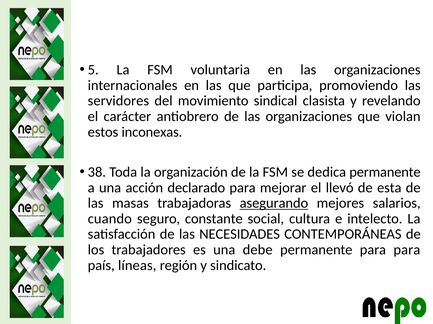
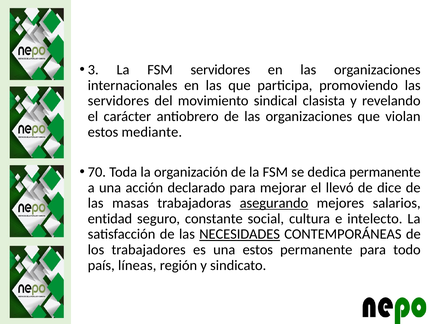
5: 5 -> 3
FSM voluntaria: voluntaria -> servidores
inconexas: inconexas -> mediante
38: 38 -> 70
esta: esta -> dice
cuando: cuando -> entidad
NECESIDADES underline: none -> present
una debe: debe -> estos
para para: para -> todo
